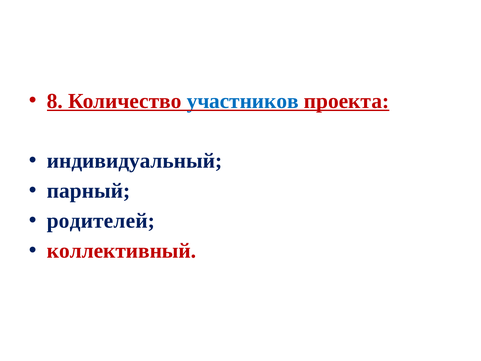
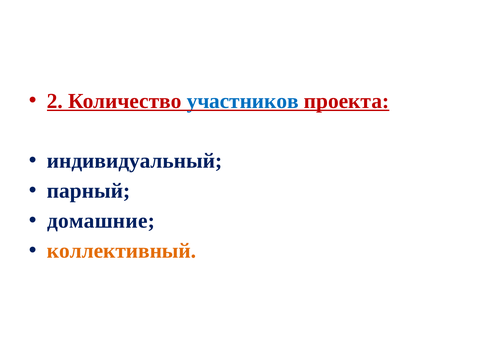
8: 8 -> 2
родителей: родителей -> домашние
коллективный colour: red -> orange
